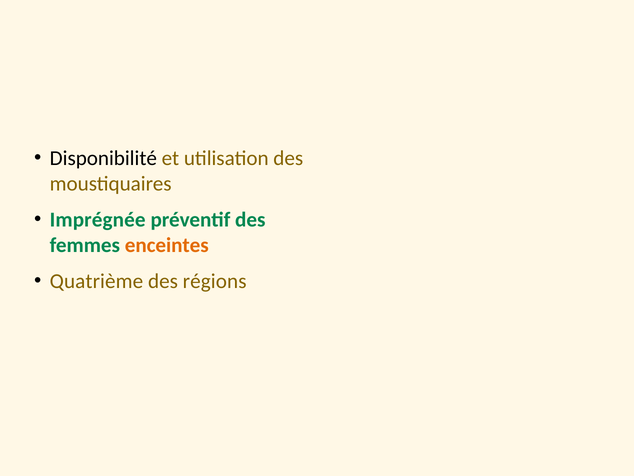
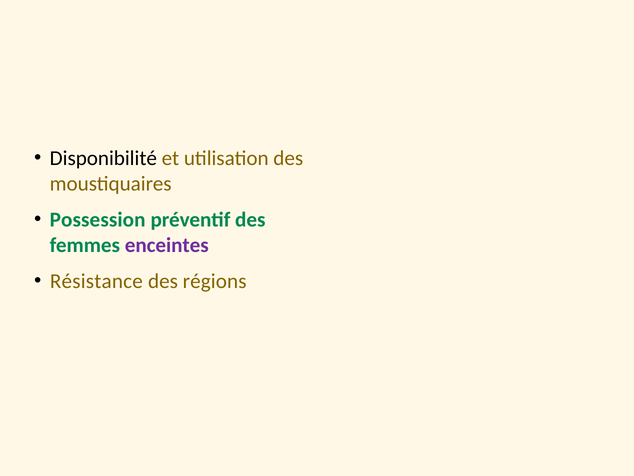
Imprégnée: Imprégnée -> Possession
enceintes colour: orange -> purple
Quatrième: Quatrième -> Résistance
